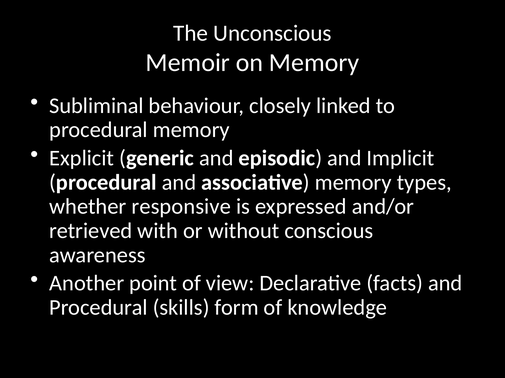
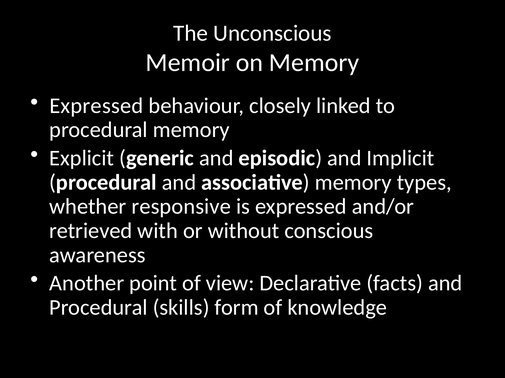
Subliminal at (96, 106): Subliminal -> Expressed
